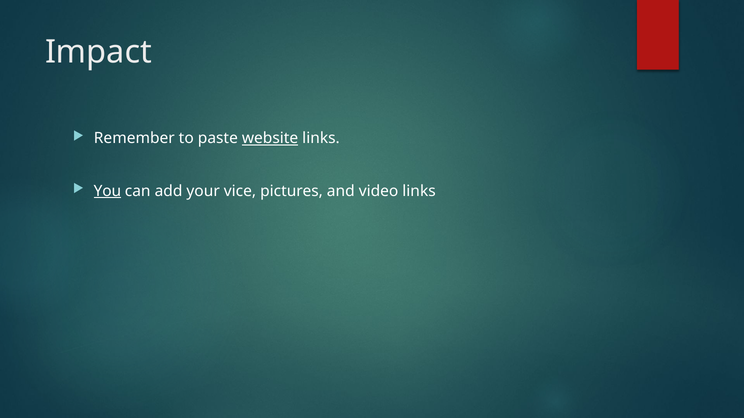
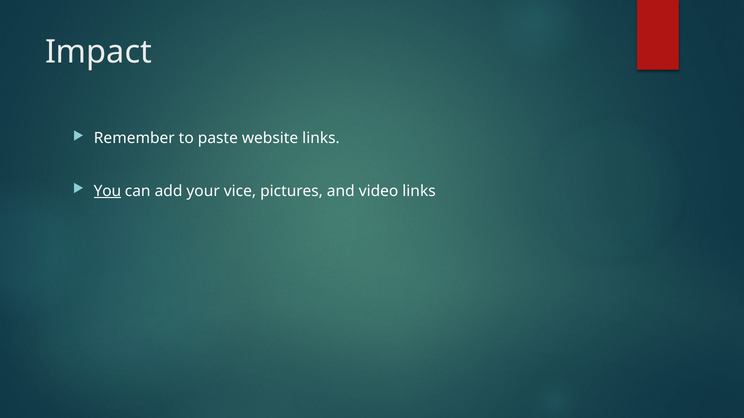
website underline: present -> none
